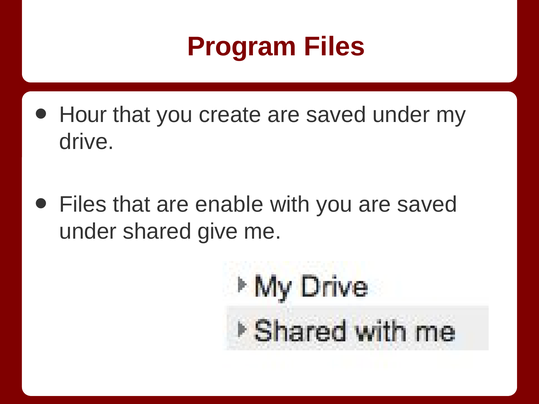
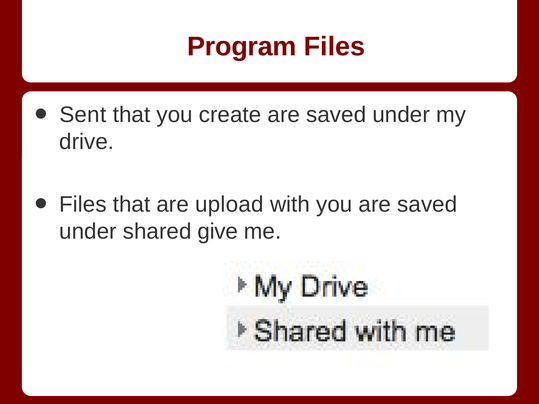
Hour: Hour -> Sent
enable: enable -> upload
